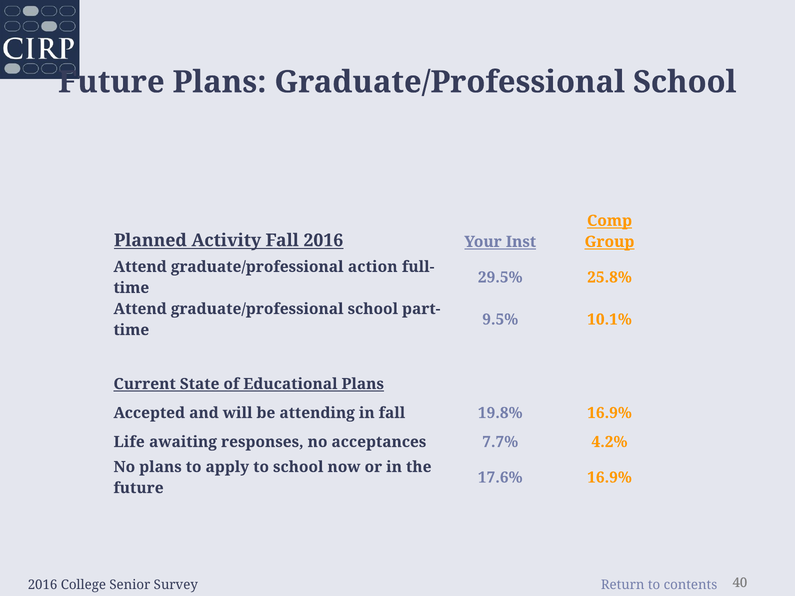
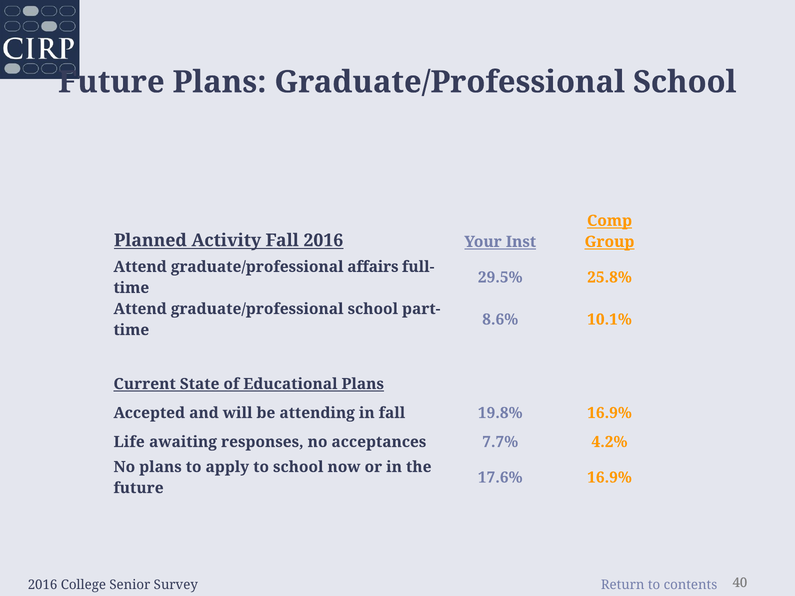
action: action -> affairs
9.5%: 9.5% -> 8.6%
